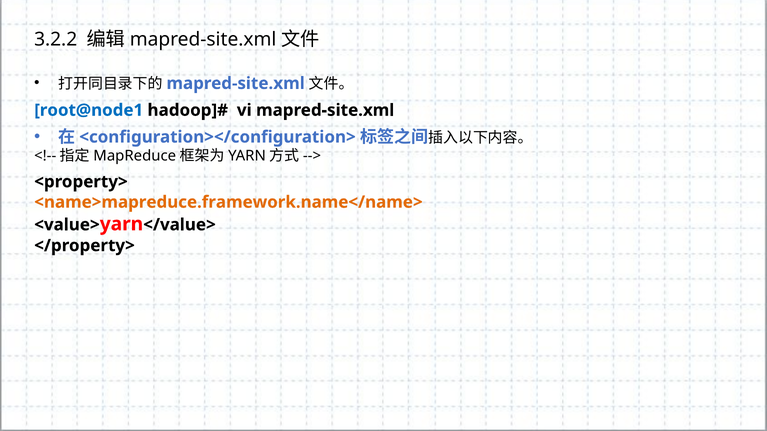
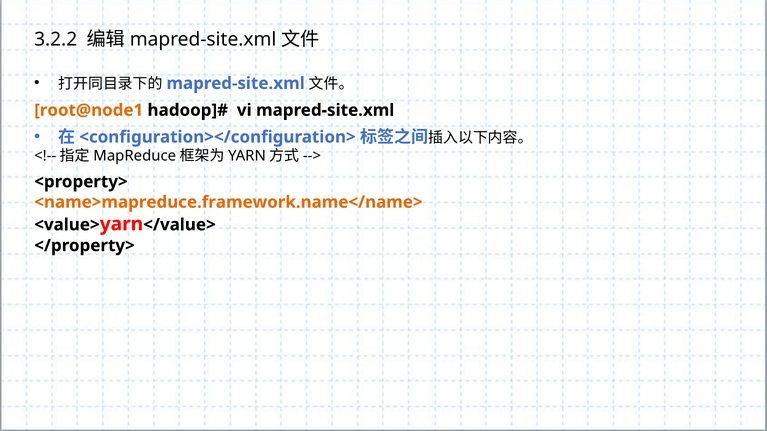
root@node1 colour: blue -> orange
